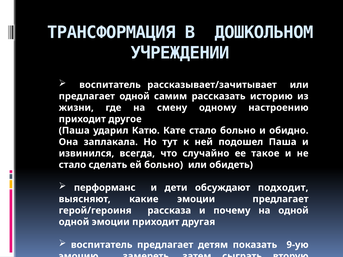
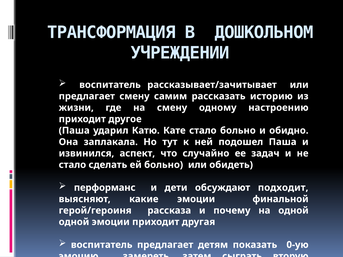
предлагает одной: одной -> смену
всегда: всегда -> аспект
такое: такое -> задач
эмоции предлагает: предлагает -> финальной
9-ую: 9-ую -> 0-ую
